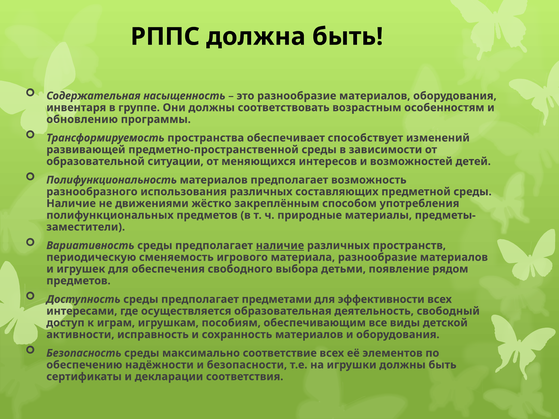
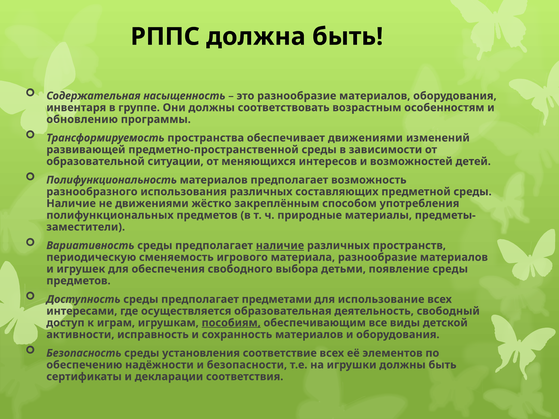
обеспечивает способствует: способствует -> движениями
появление рядом: рядом -> среды
эффективности: эффективности -> использование
пособиям underline: none -> present
максимально: максимально -> установления
